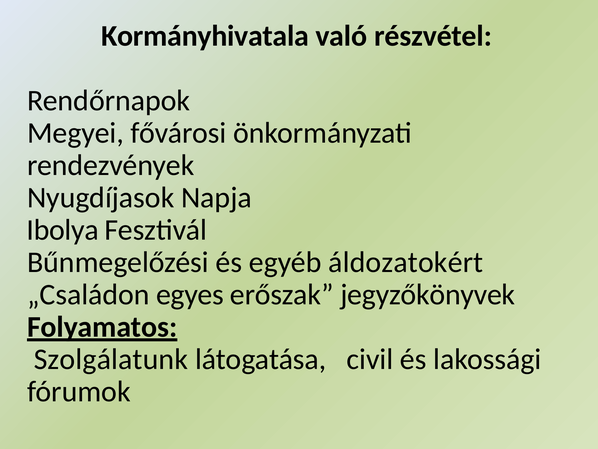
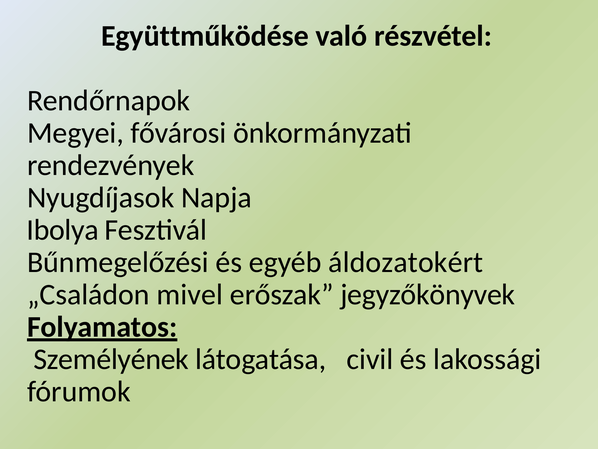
Kormányhivatala: Kormányhivatala -> Együttműködése
egyes: egyes -> mivel
Szolgálatunk: Szolgálatunk -> Személyének
